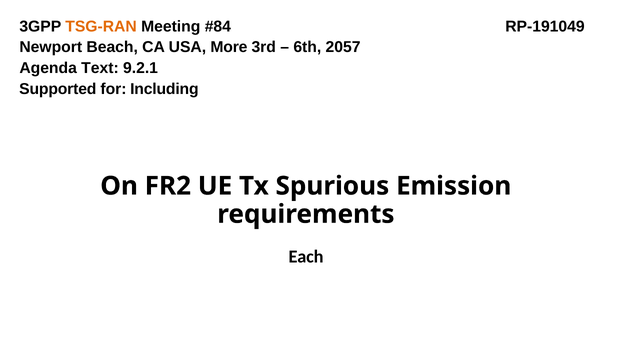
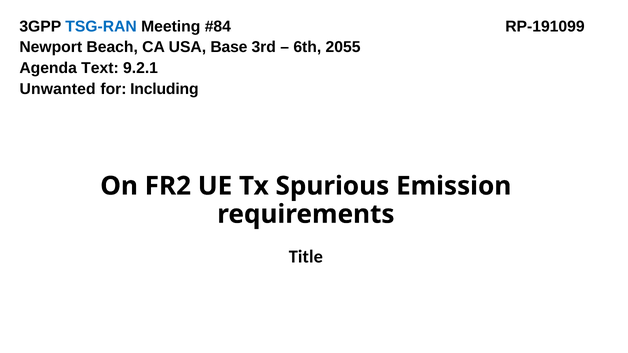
TSG-RAN colour: orange -> blue
RP-191049: RP-191049 -> RP-191099
More: More -> Base
2057: 2057 -> 2055
Supported: Supported -> Unwanted
Each: Each -> Title
